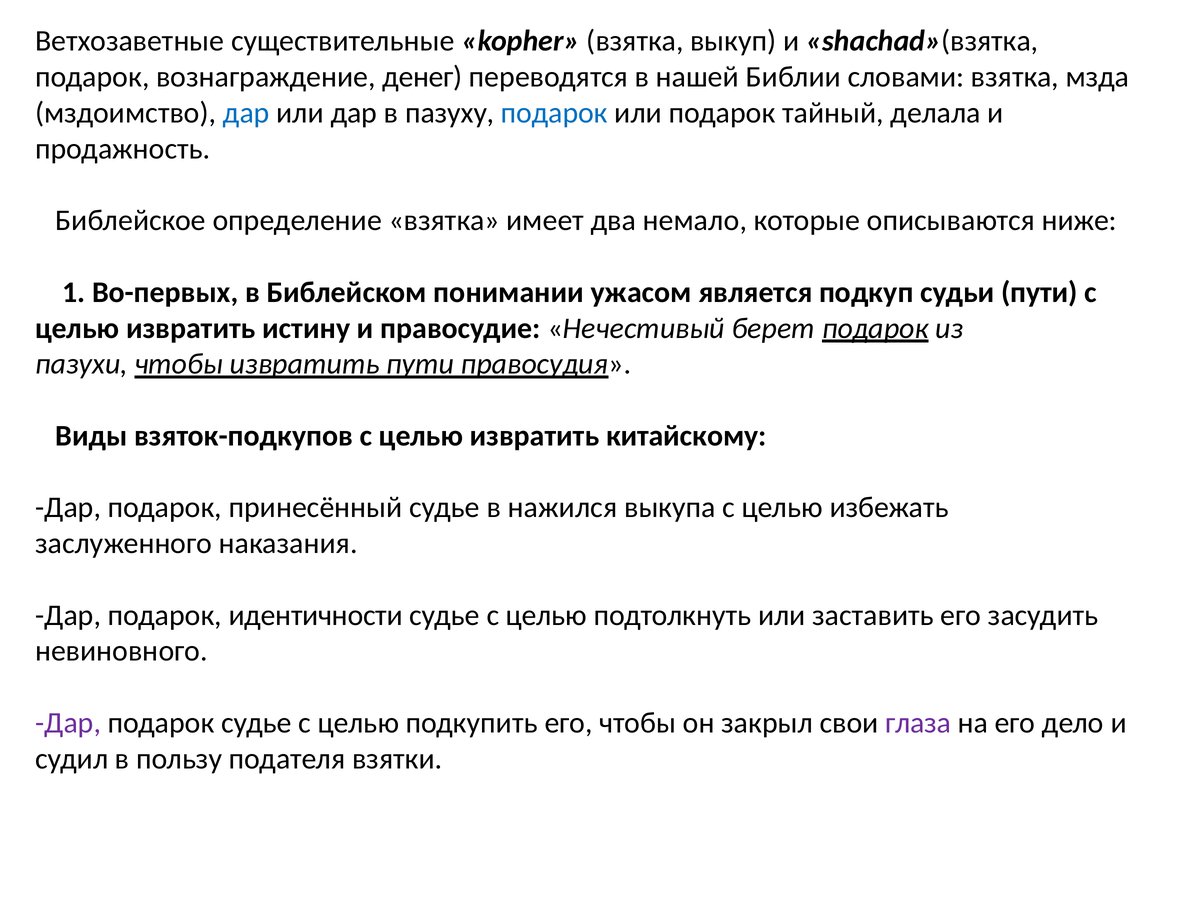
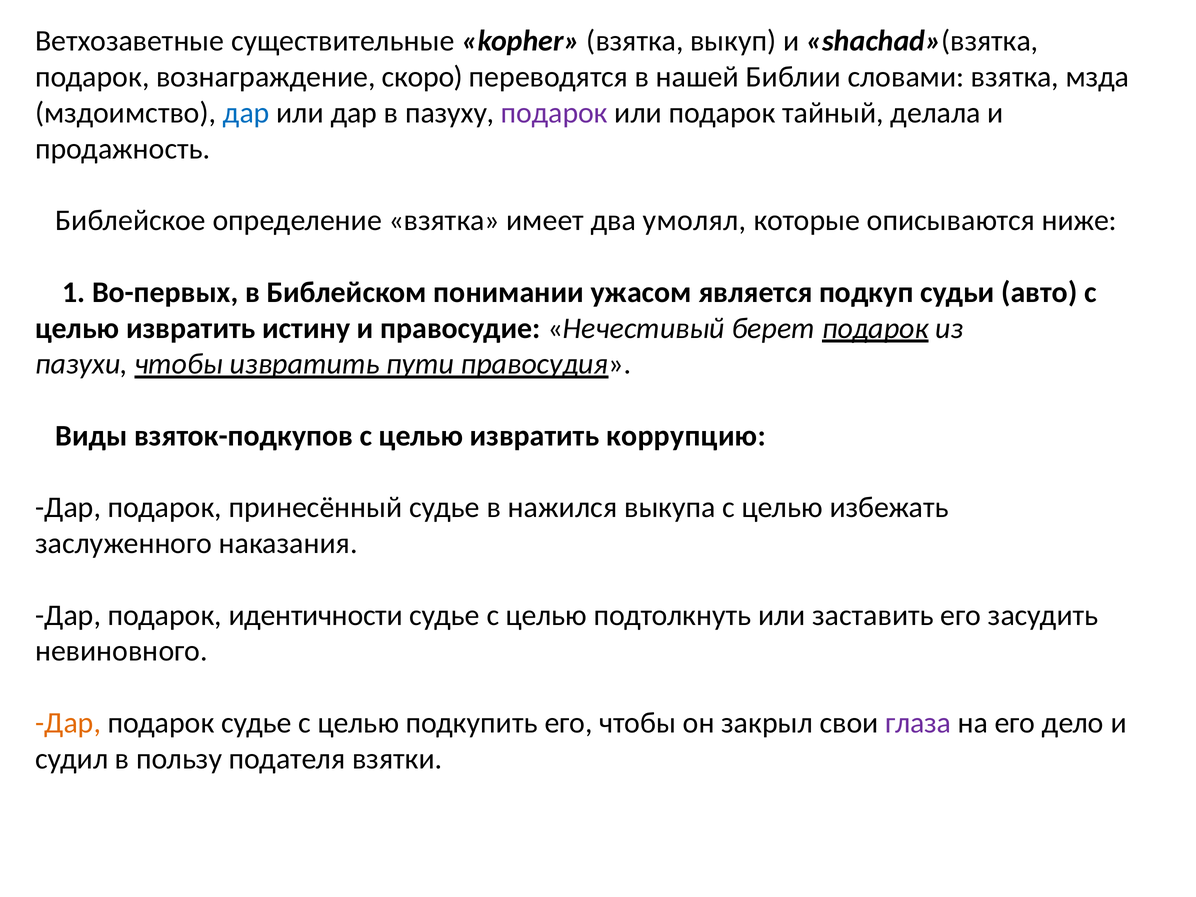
денег: денег -> скоро
подарок at (554, 113) colour: blue -> purple
немало: немало -> умолял
судьи пути: пути -> авто
китайскому: китайскому -> коррупцию
Дар at (68, 723) colour: purple -> orange
